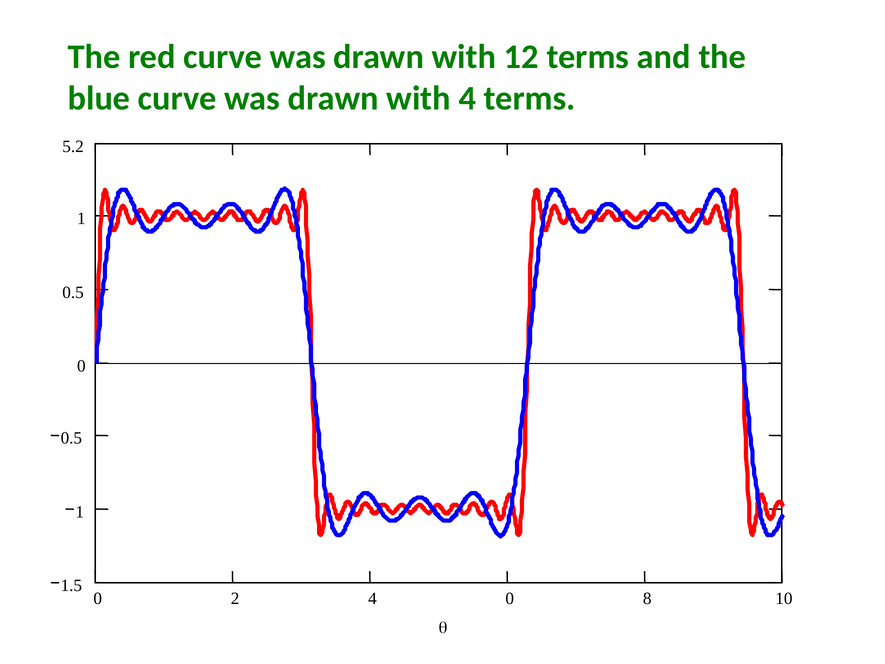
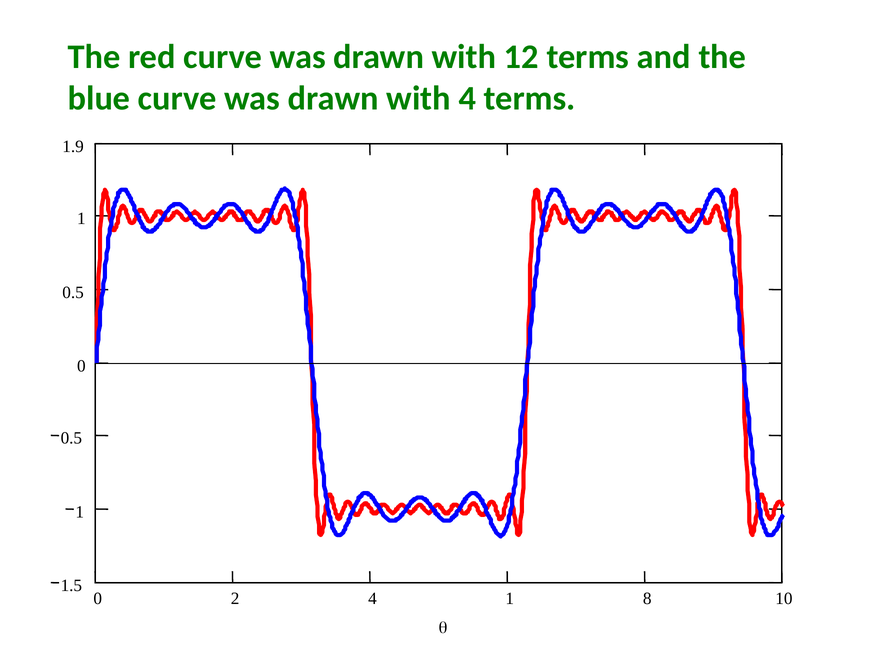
5.2: 5.2 -> 1.9
4 0: 0 -> 1
